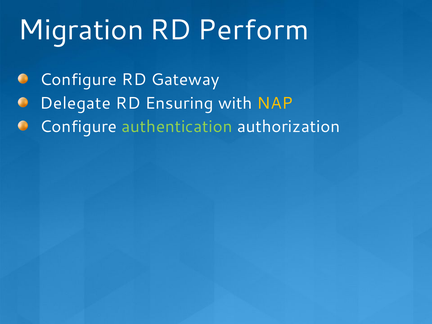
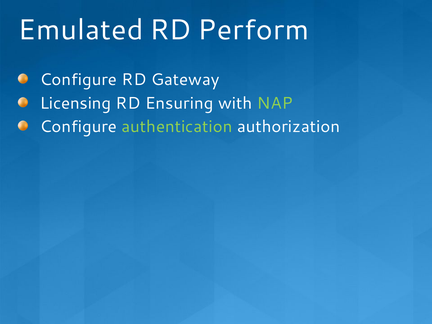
Migration: Migration -> Emulated
Delegate: Delegate -> Licensing
NAP colour: yellow -> light green
